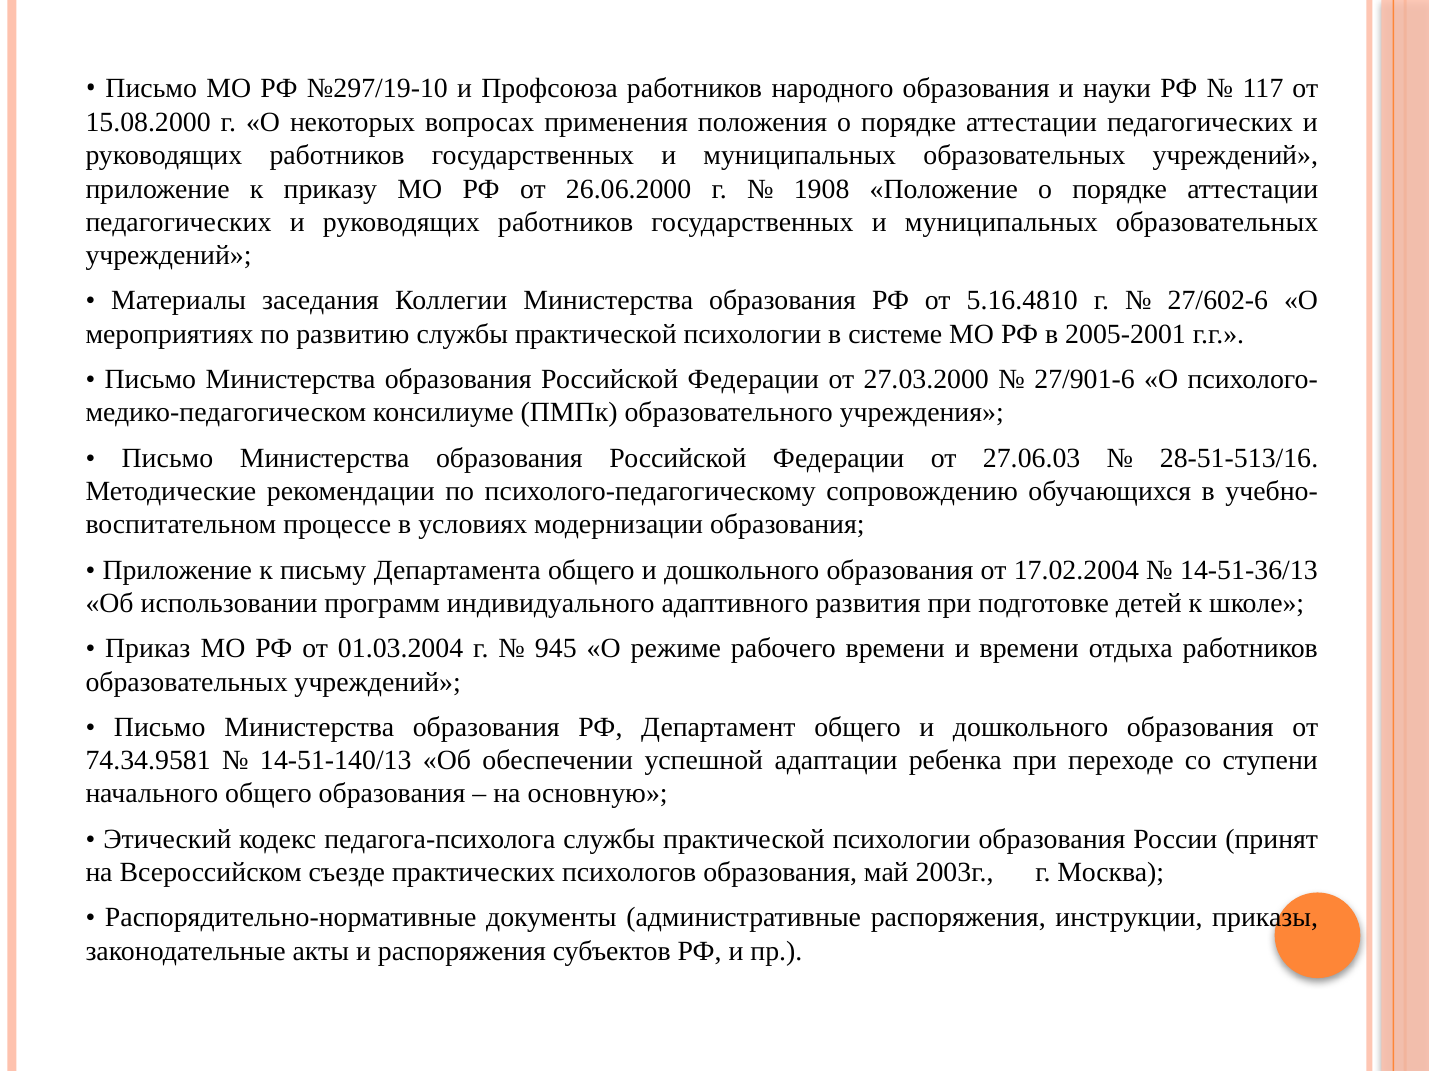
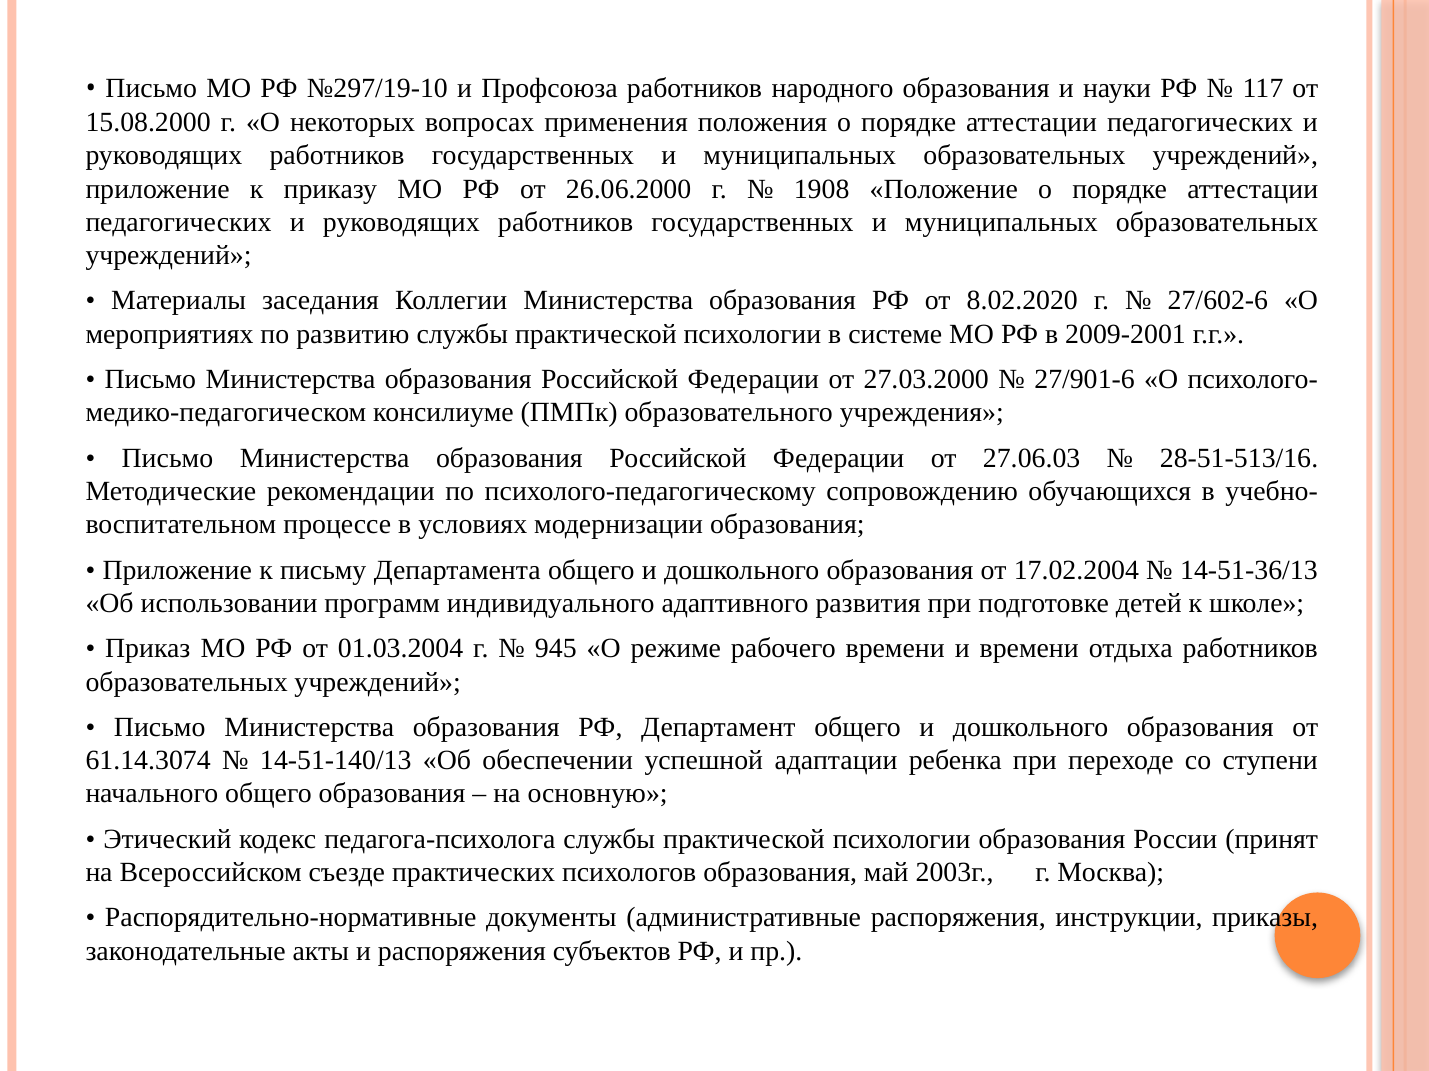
5.16.4810: 5.16.4810 -> 8.02.2020
2005-2001: 2005-2001 -> 2009-2001
74.34.9581: 74.34.9581 -> 61.14.3074
